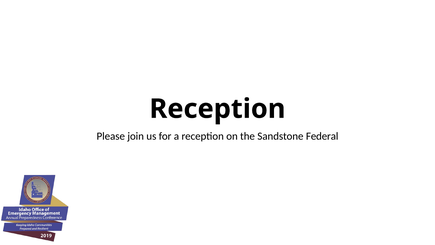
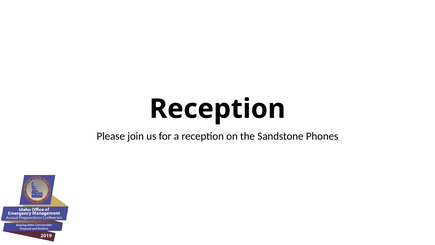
Federal: Federal -> Phones
